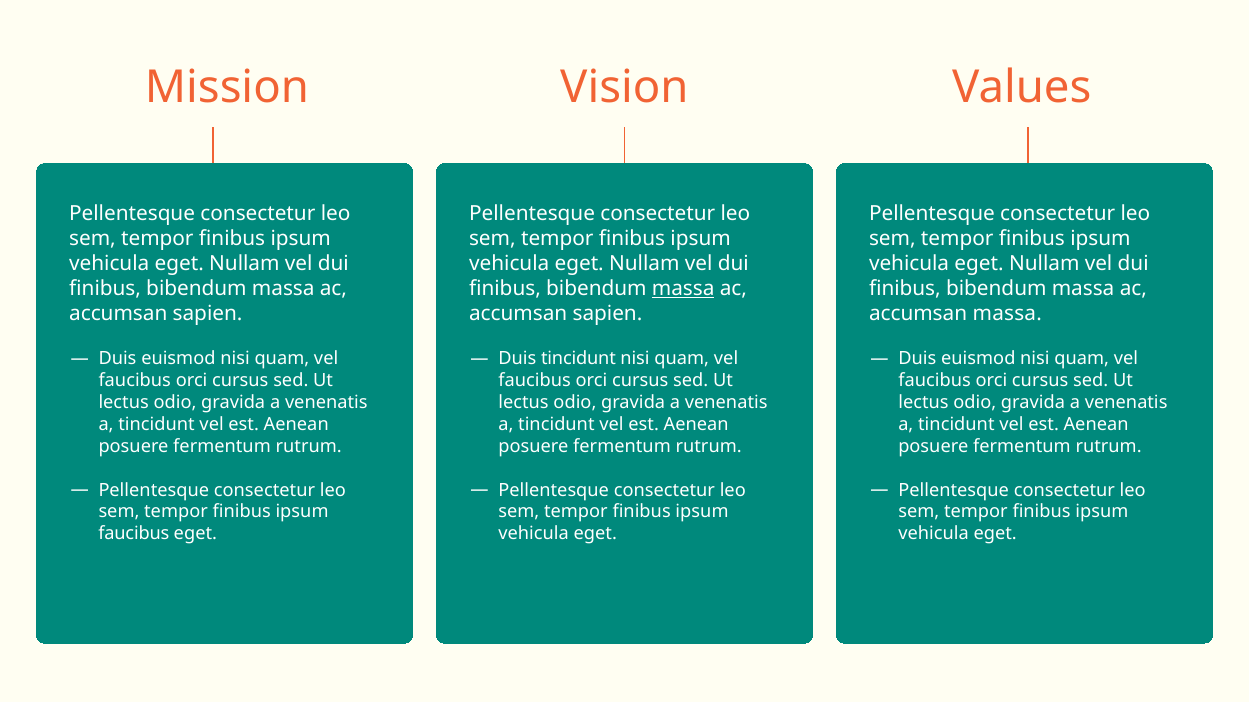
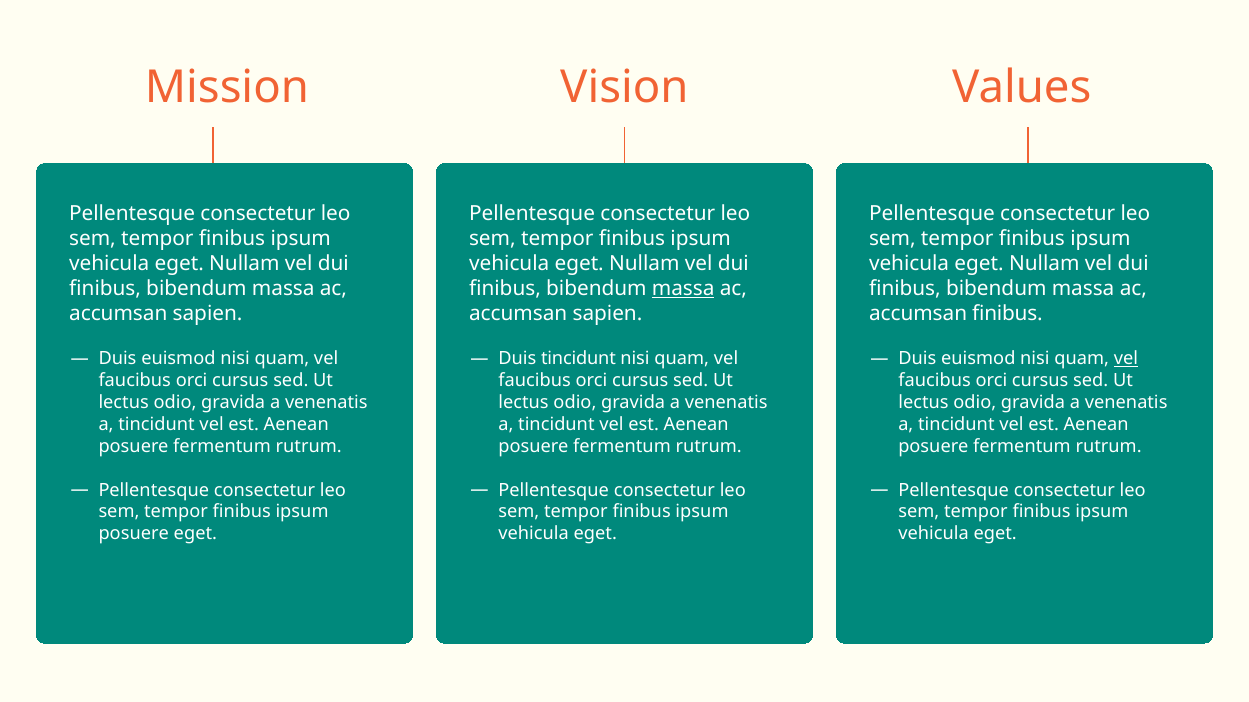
accumsan massa: massa -> finibus
vel at (1126, 359) underline: none -> present
faucibus at (134, 534): faucibus -> posuere
